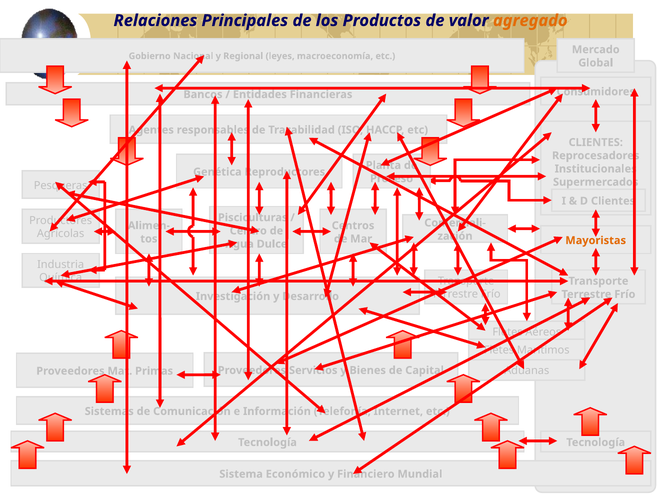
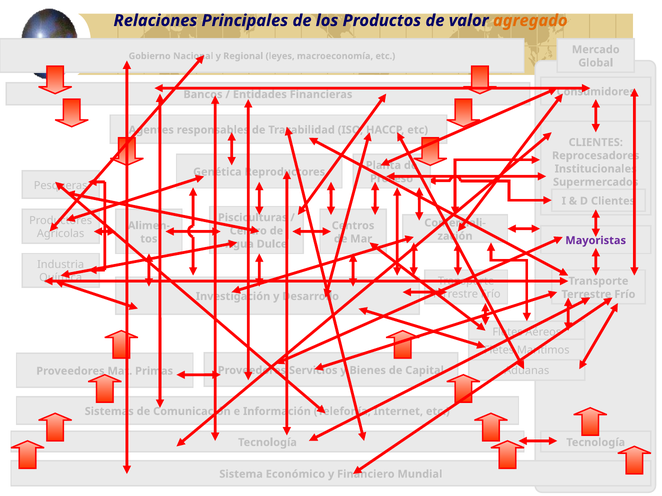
Mayoristas colour: orange -> purple
